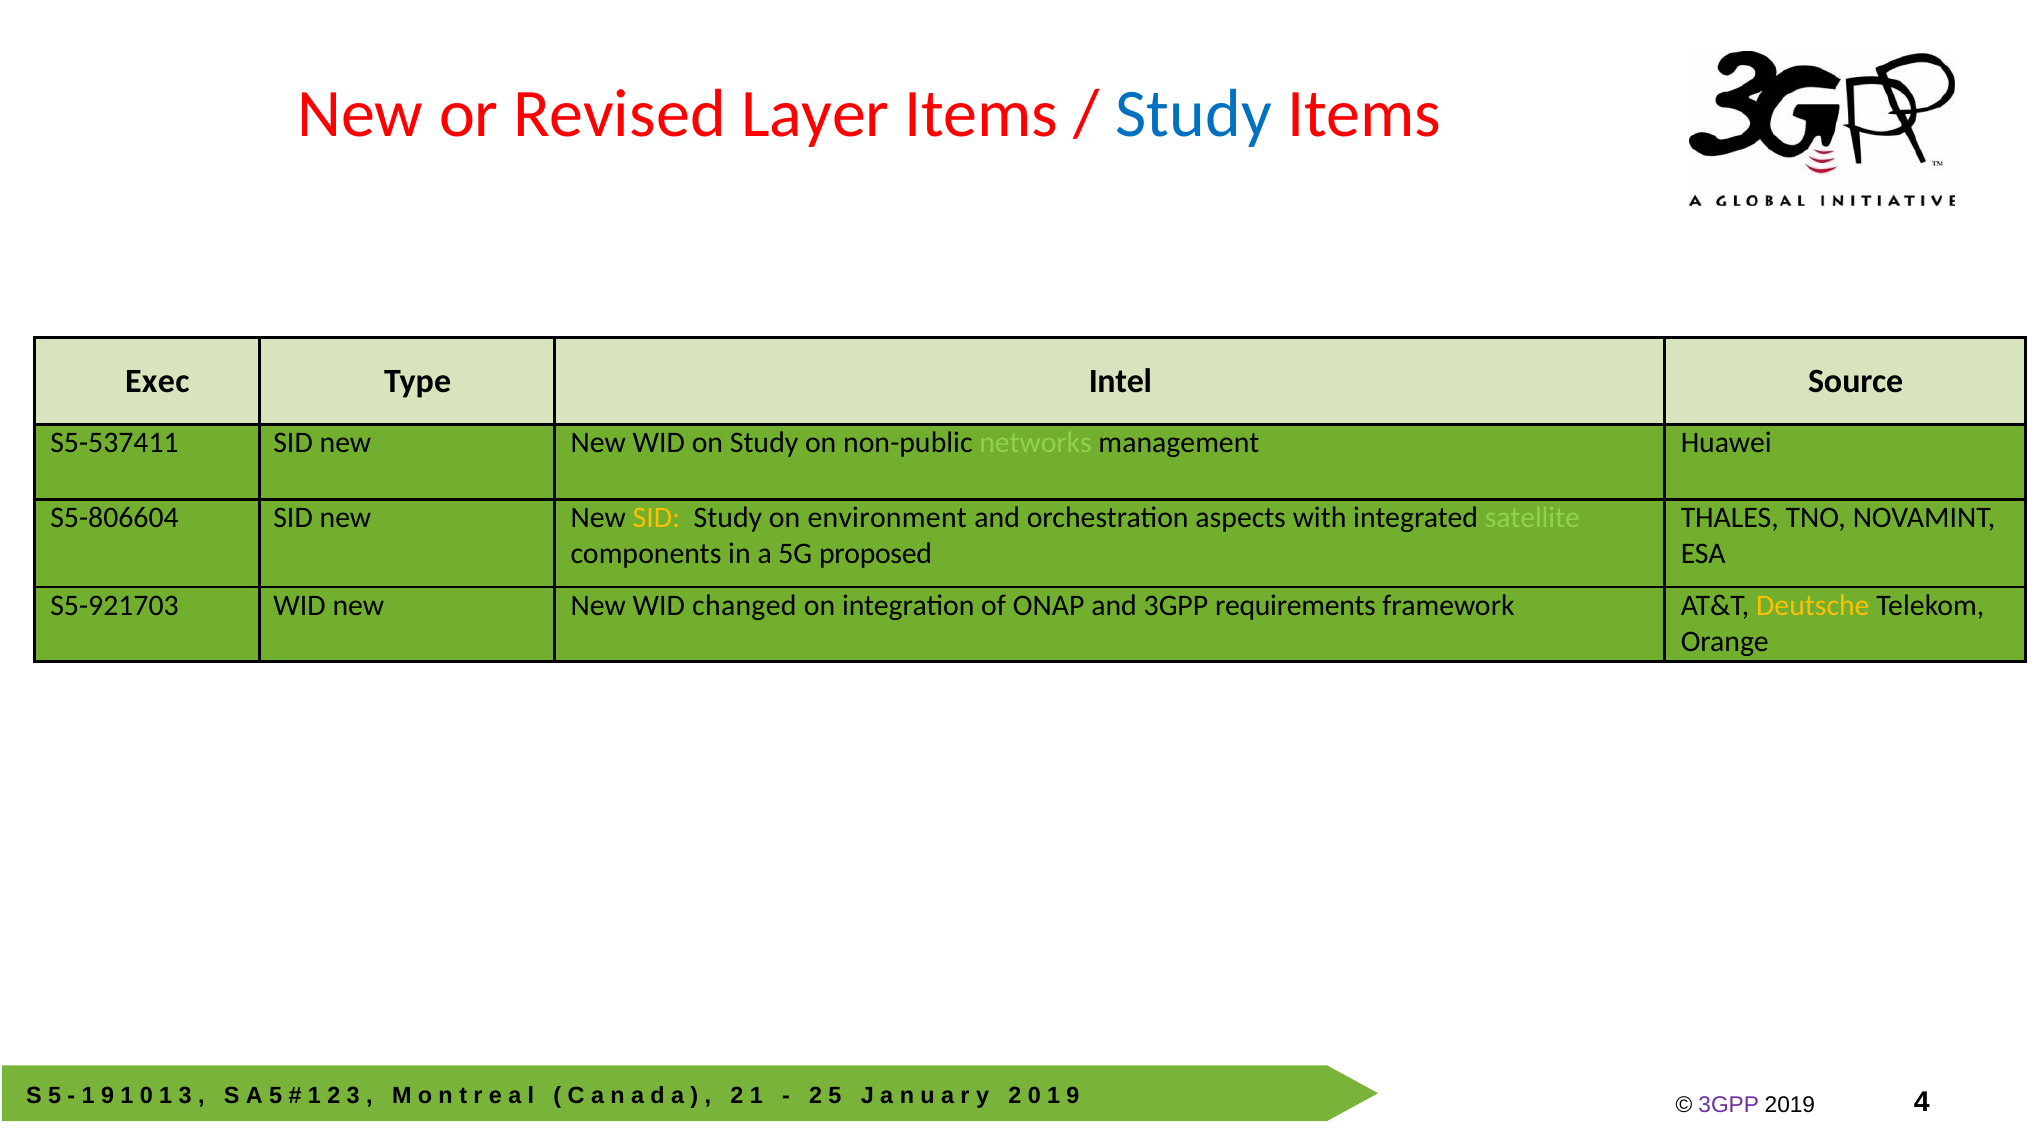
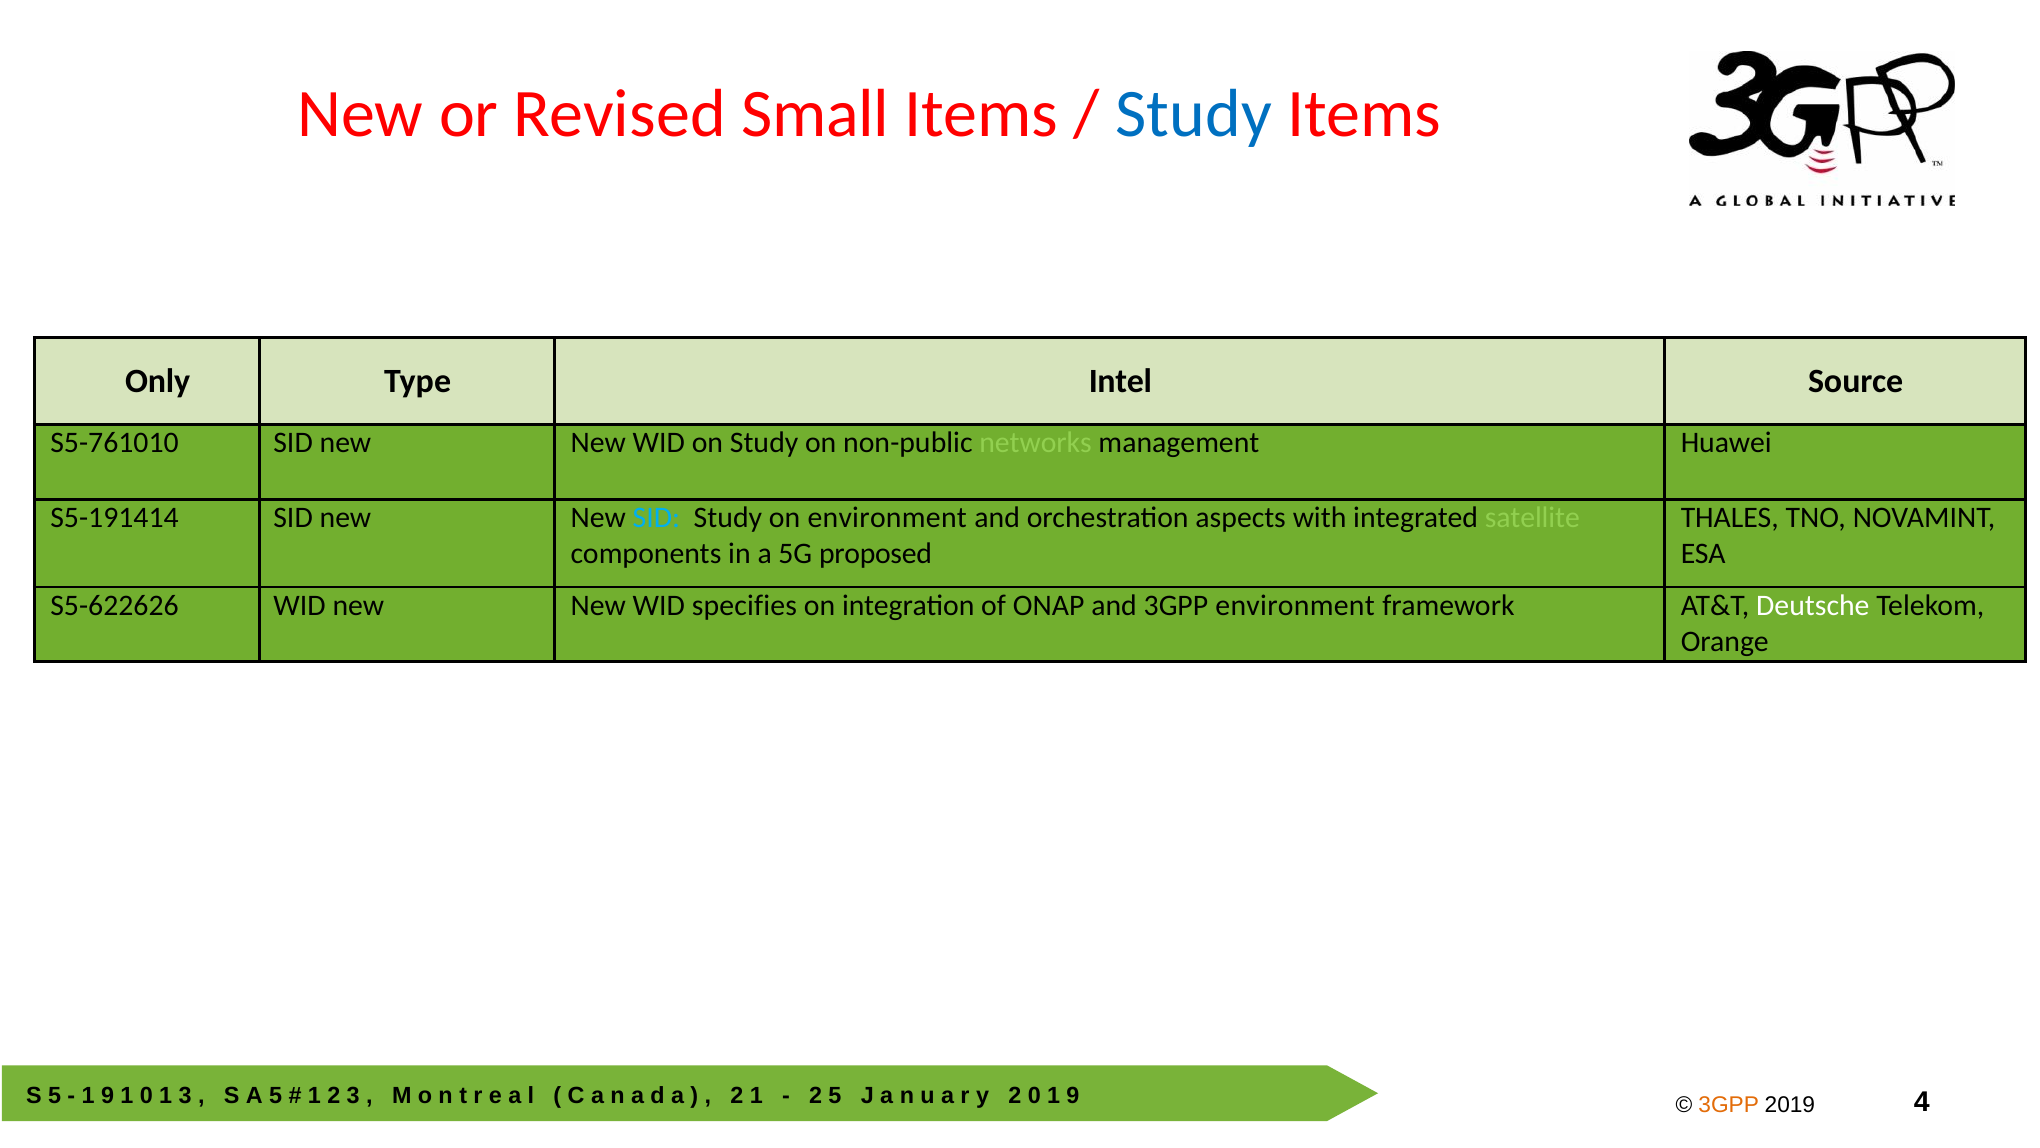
Layer: Layer -> Small
Exec: Exec -> Only
S5-537411: S5-537411 -> S5-761010
S5-806604: S5-806604 -> S5-191414
SID at (656, 517) colour: yellow -> light blue
S5-921703: S5-921703 -> S5-622626
changed: changed -> specifies
3GPP requirements: requirements -> environment
Deutsche colour: yellow -> white
3GPP at (1729, 1104) colour: purple -> orange
